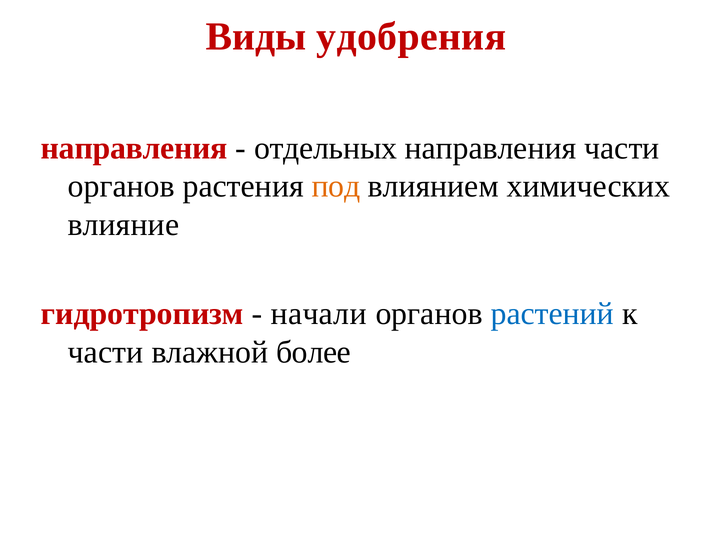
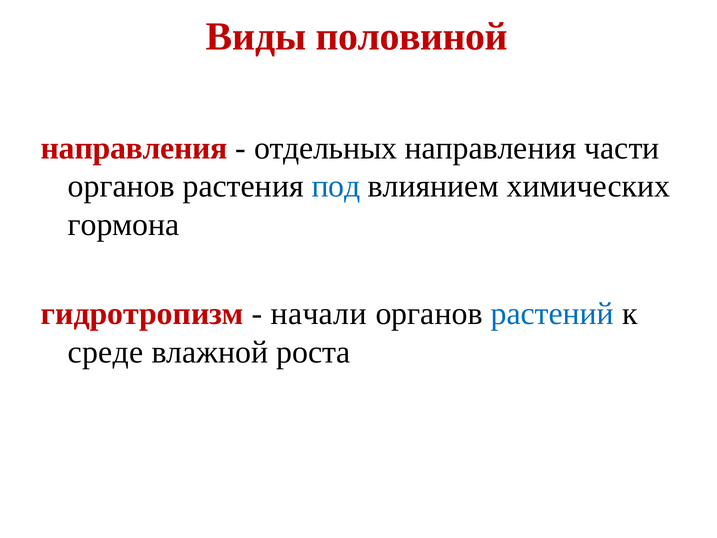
удобрения: удобрения -> половиной
под colour: orange -> blue
влияние: влияние -> гормона
части at (106, 352): части -> среде
более: более -> роста
